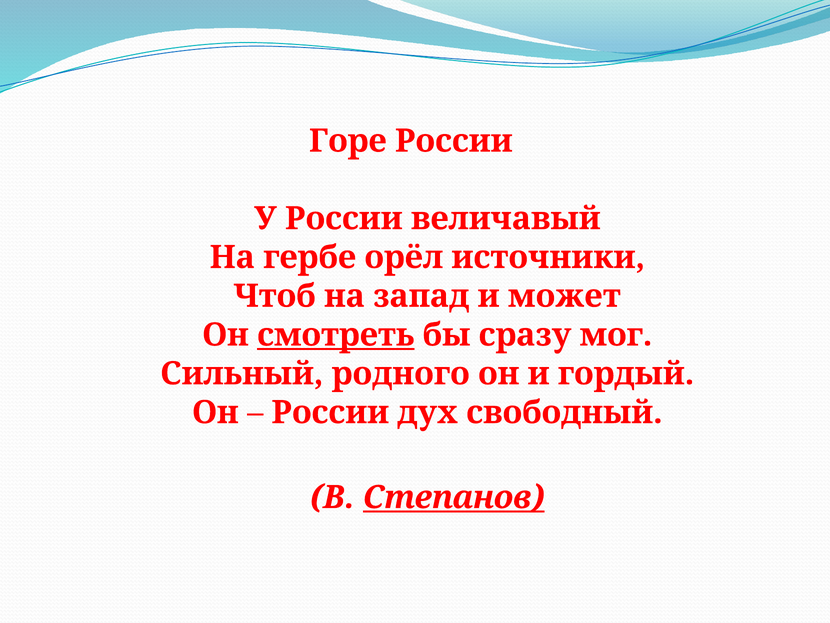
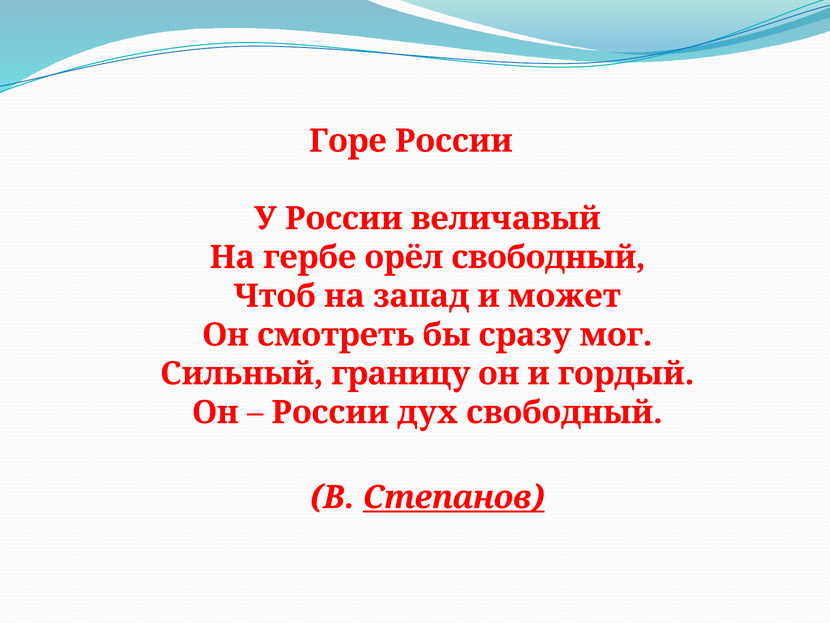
орёл источники: источники -> свободный
смотреть underline: present -> none
родного: родного -> границу
